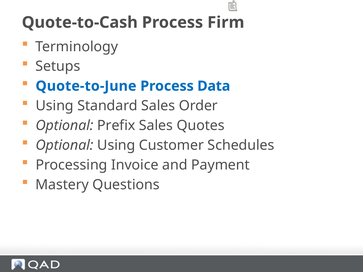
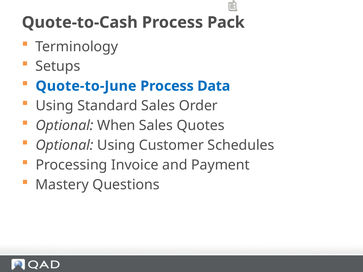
Firm: Firm -> Pack
Prefix: Prefix -> When
